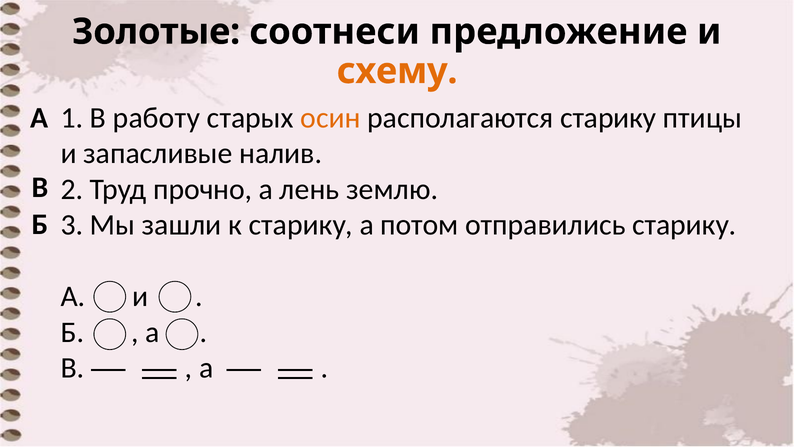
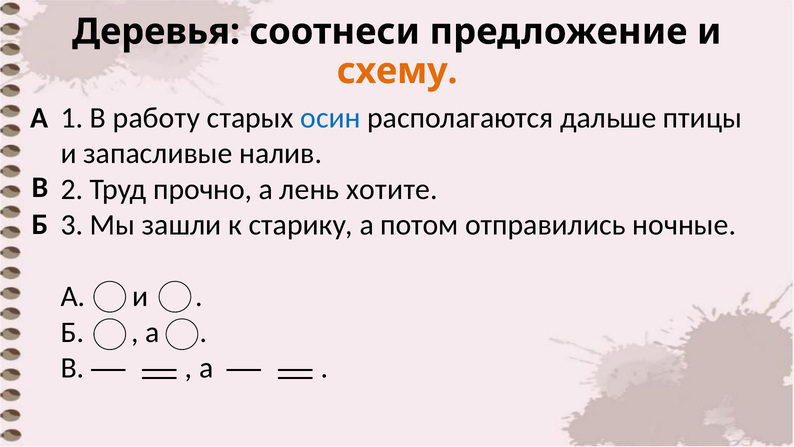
Золотые: Золотые -> Деревья
осин colour: orange -> blue
располагаются старику: старику -> дальше
землю: землю -> хотите
отправились старику: старику -> ночные
